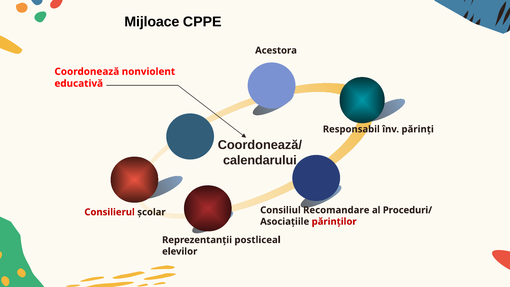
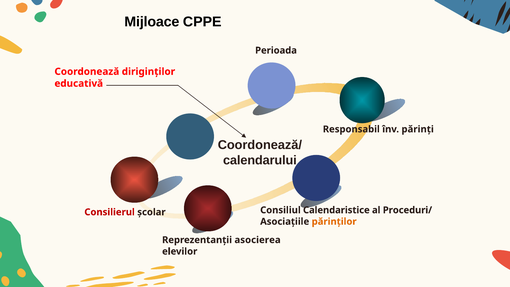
Acestora: Acestora -> Perioada
nonviolent: nonviolent -> diriginților
Recomandare: Recomandare -> Calendaristice
părinților colour: red -> orange
postliceal: postliceal -> asocierea
